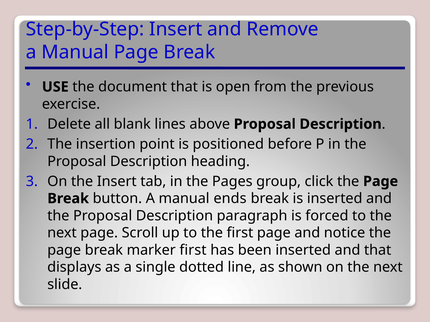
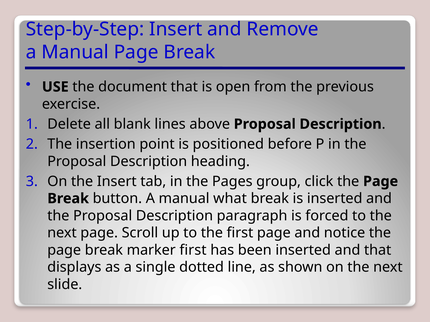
ends: ends -> what
